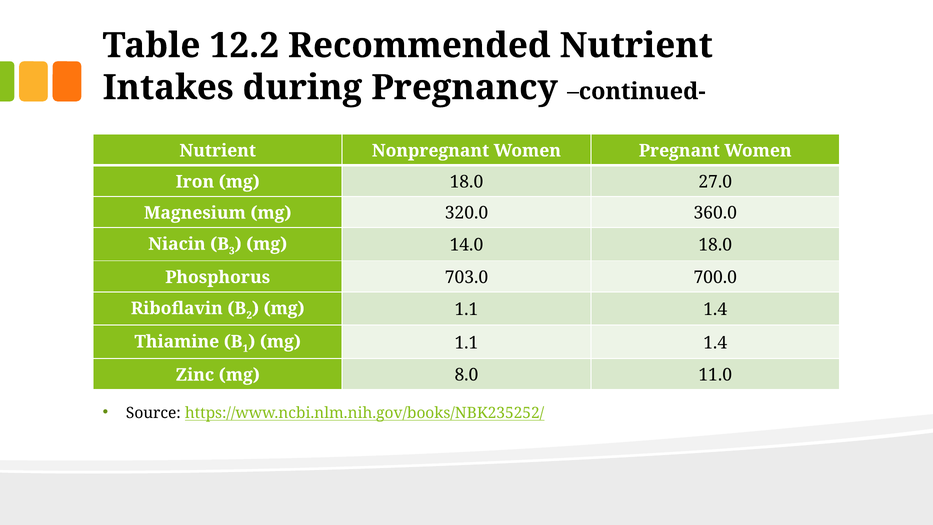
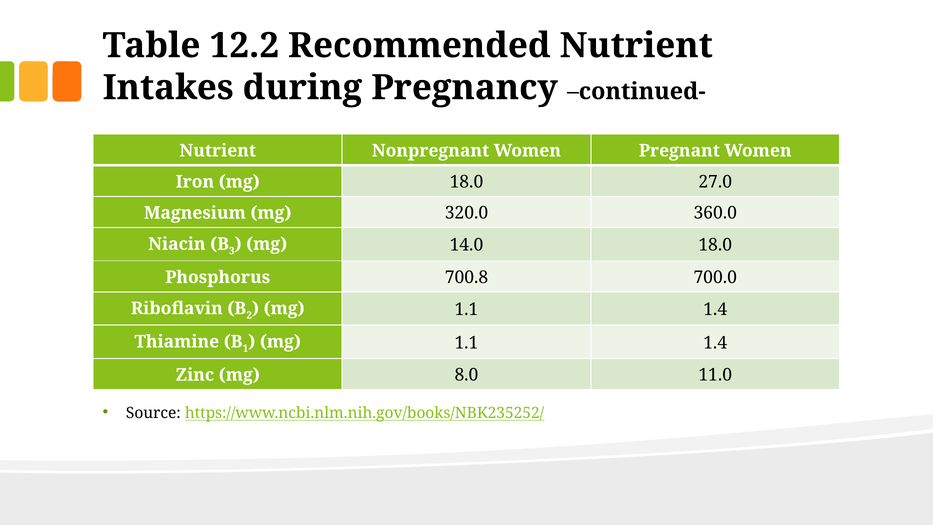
703.0: 703.0 -> 700.8
